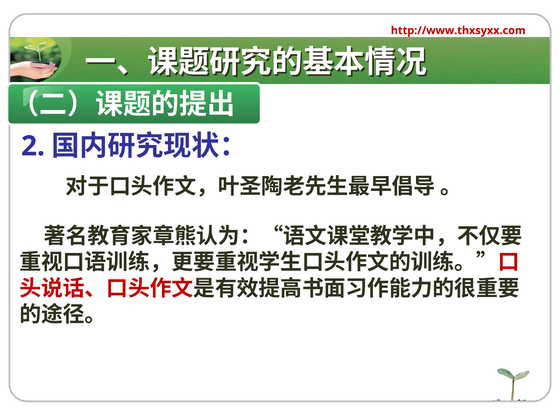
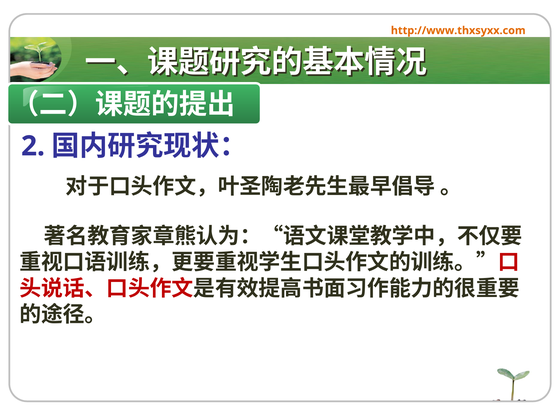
http://www.thxsyxx.com colour: red -> orange
